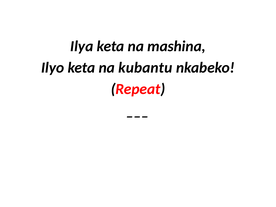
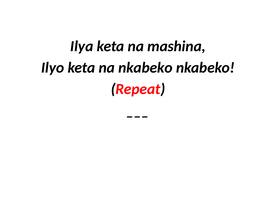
na kubantu: kubantu -> nkabeko
